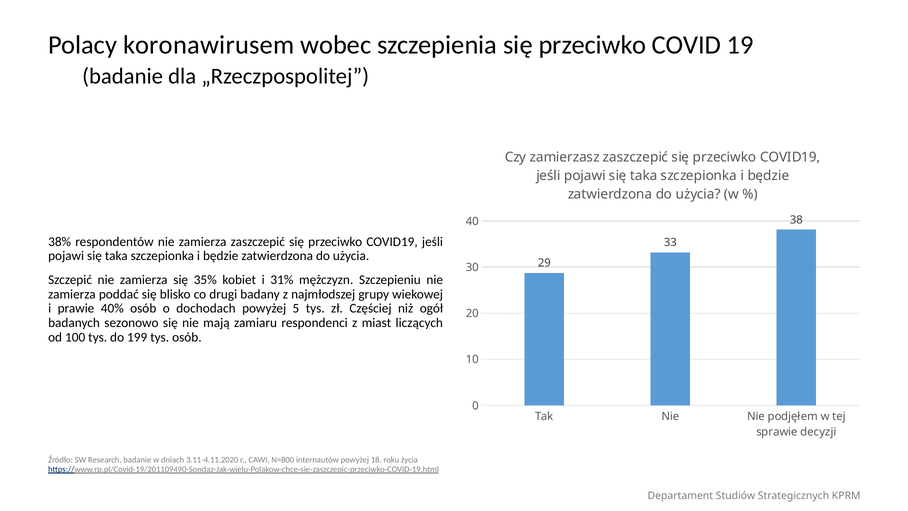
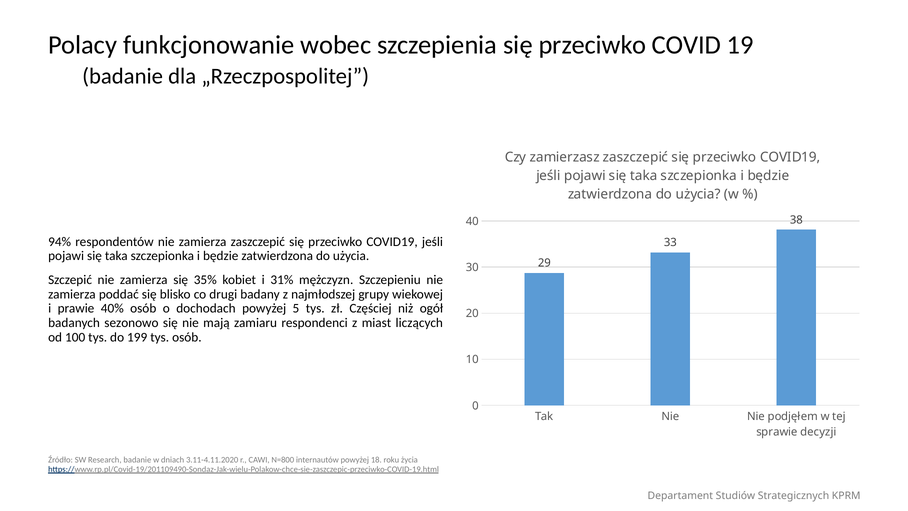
koronawirusem: koronawirusem -> funkcjonowanie
38%: 38% -> 94%
